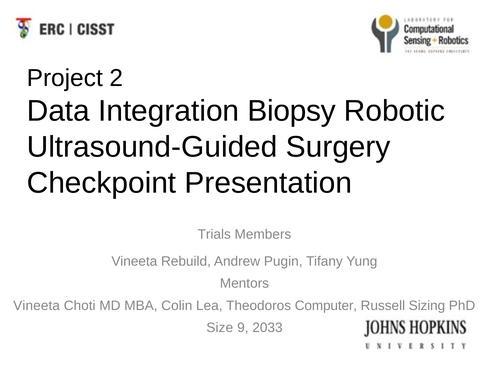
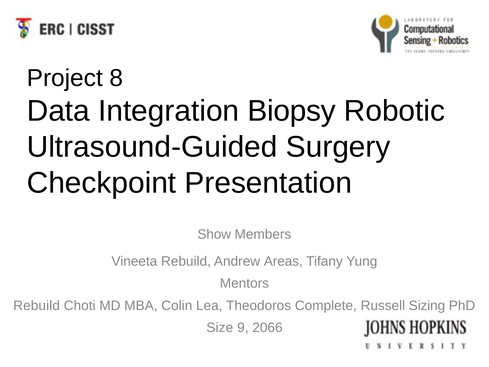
2: 2 -> 8
Trials: Trials -> Show
Pugin: Pugin -> Areas
Vineeta at (37, 305): Vineeta -> Rebuild
Computer: Computer -> Complete
2033: 2033 -> 2066
